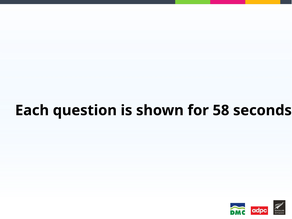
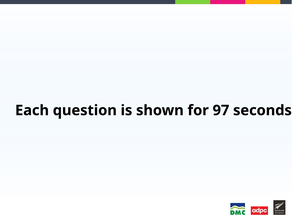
58: 58 -> 97
